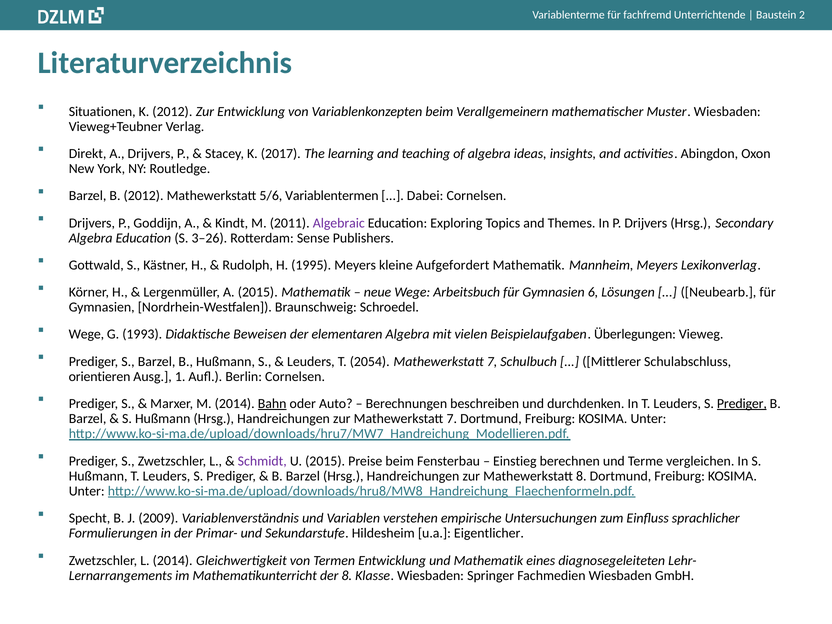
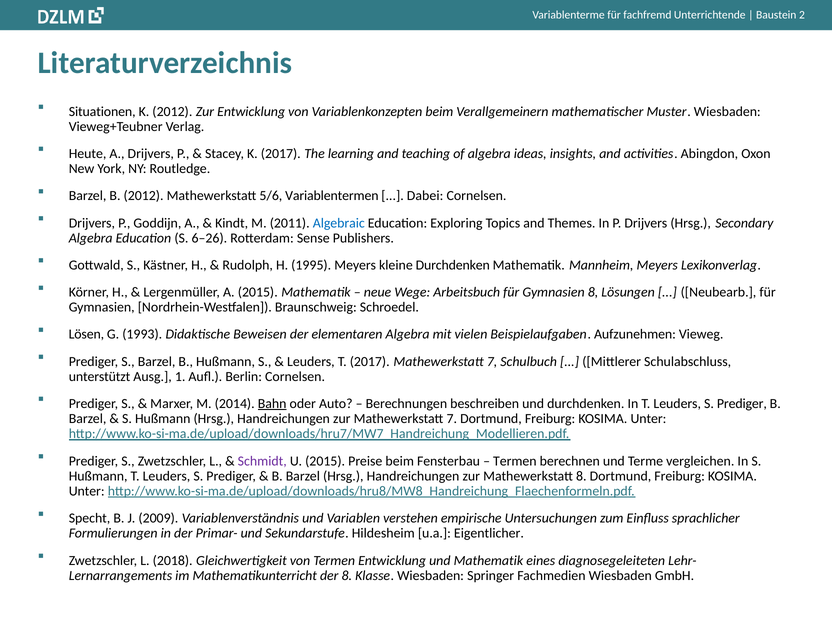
Direkt: Direkt -> Heute
Algebraic colour: purple -> blue
3–26: 3–26 -> 6–26
kleine Aufgefordert: Aufgefordert -> Durchdenken
Gymnasien 6: 6 -> 8
Wege at (86, 334): Wege -> Lösen
Überlegungen: Überlegungen -> Aufzunehmen
T 2054: 2054 -> 2017
orientieren: orientieren -> unterstützt
Prediger at (742, 404) underline: present -> none
Einstieg at (515, 461): Einstieg -> Termen
L 2014: 2014 -> 2018
